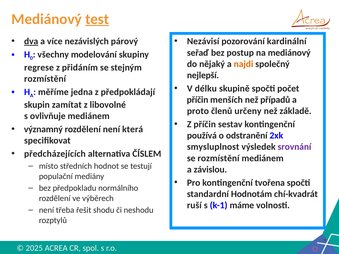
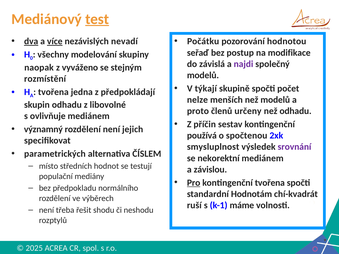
více underline: none -> present
párový: párový -> nevadí
Nezávisí: Nezávisí -> Počátku
kardinální: kardinální -> hodnotou
na mediánový: mediánový -> modifikace
nějaký: nějaký -> závislá
najdi colour: orange -> purple
regrese: regrese -> naopak
přidáním: přidáním -> vyváženo
nejlepší at (203, 75): nejlepší -> modelů
délku: délku -> týkají
měříme at (53, 92): měříme -> tvořena
příčin at (198, 100): příčin -> nelze
než případů: případů -> modelů
skupin zamítat: zamítat -> odhadu
než základě: základě -> odhadu
která: která -> jejich
odstranění: odstranění -> spočtenou
předcházejících: předcházejících -> parametrických
se rozmístění: rozmístění -> nekorektní
Pro underline: none -> present
